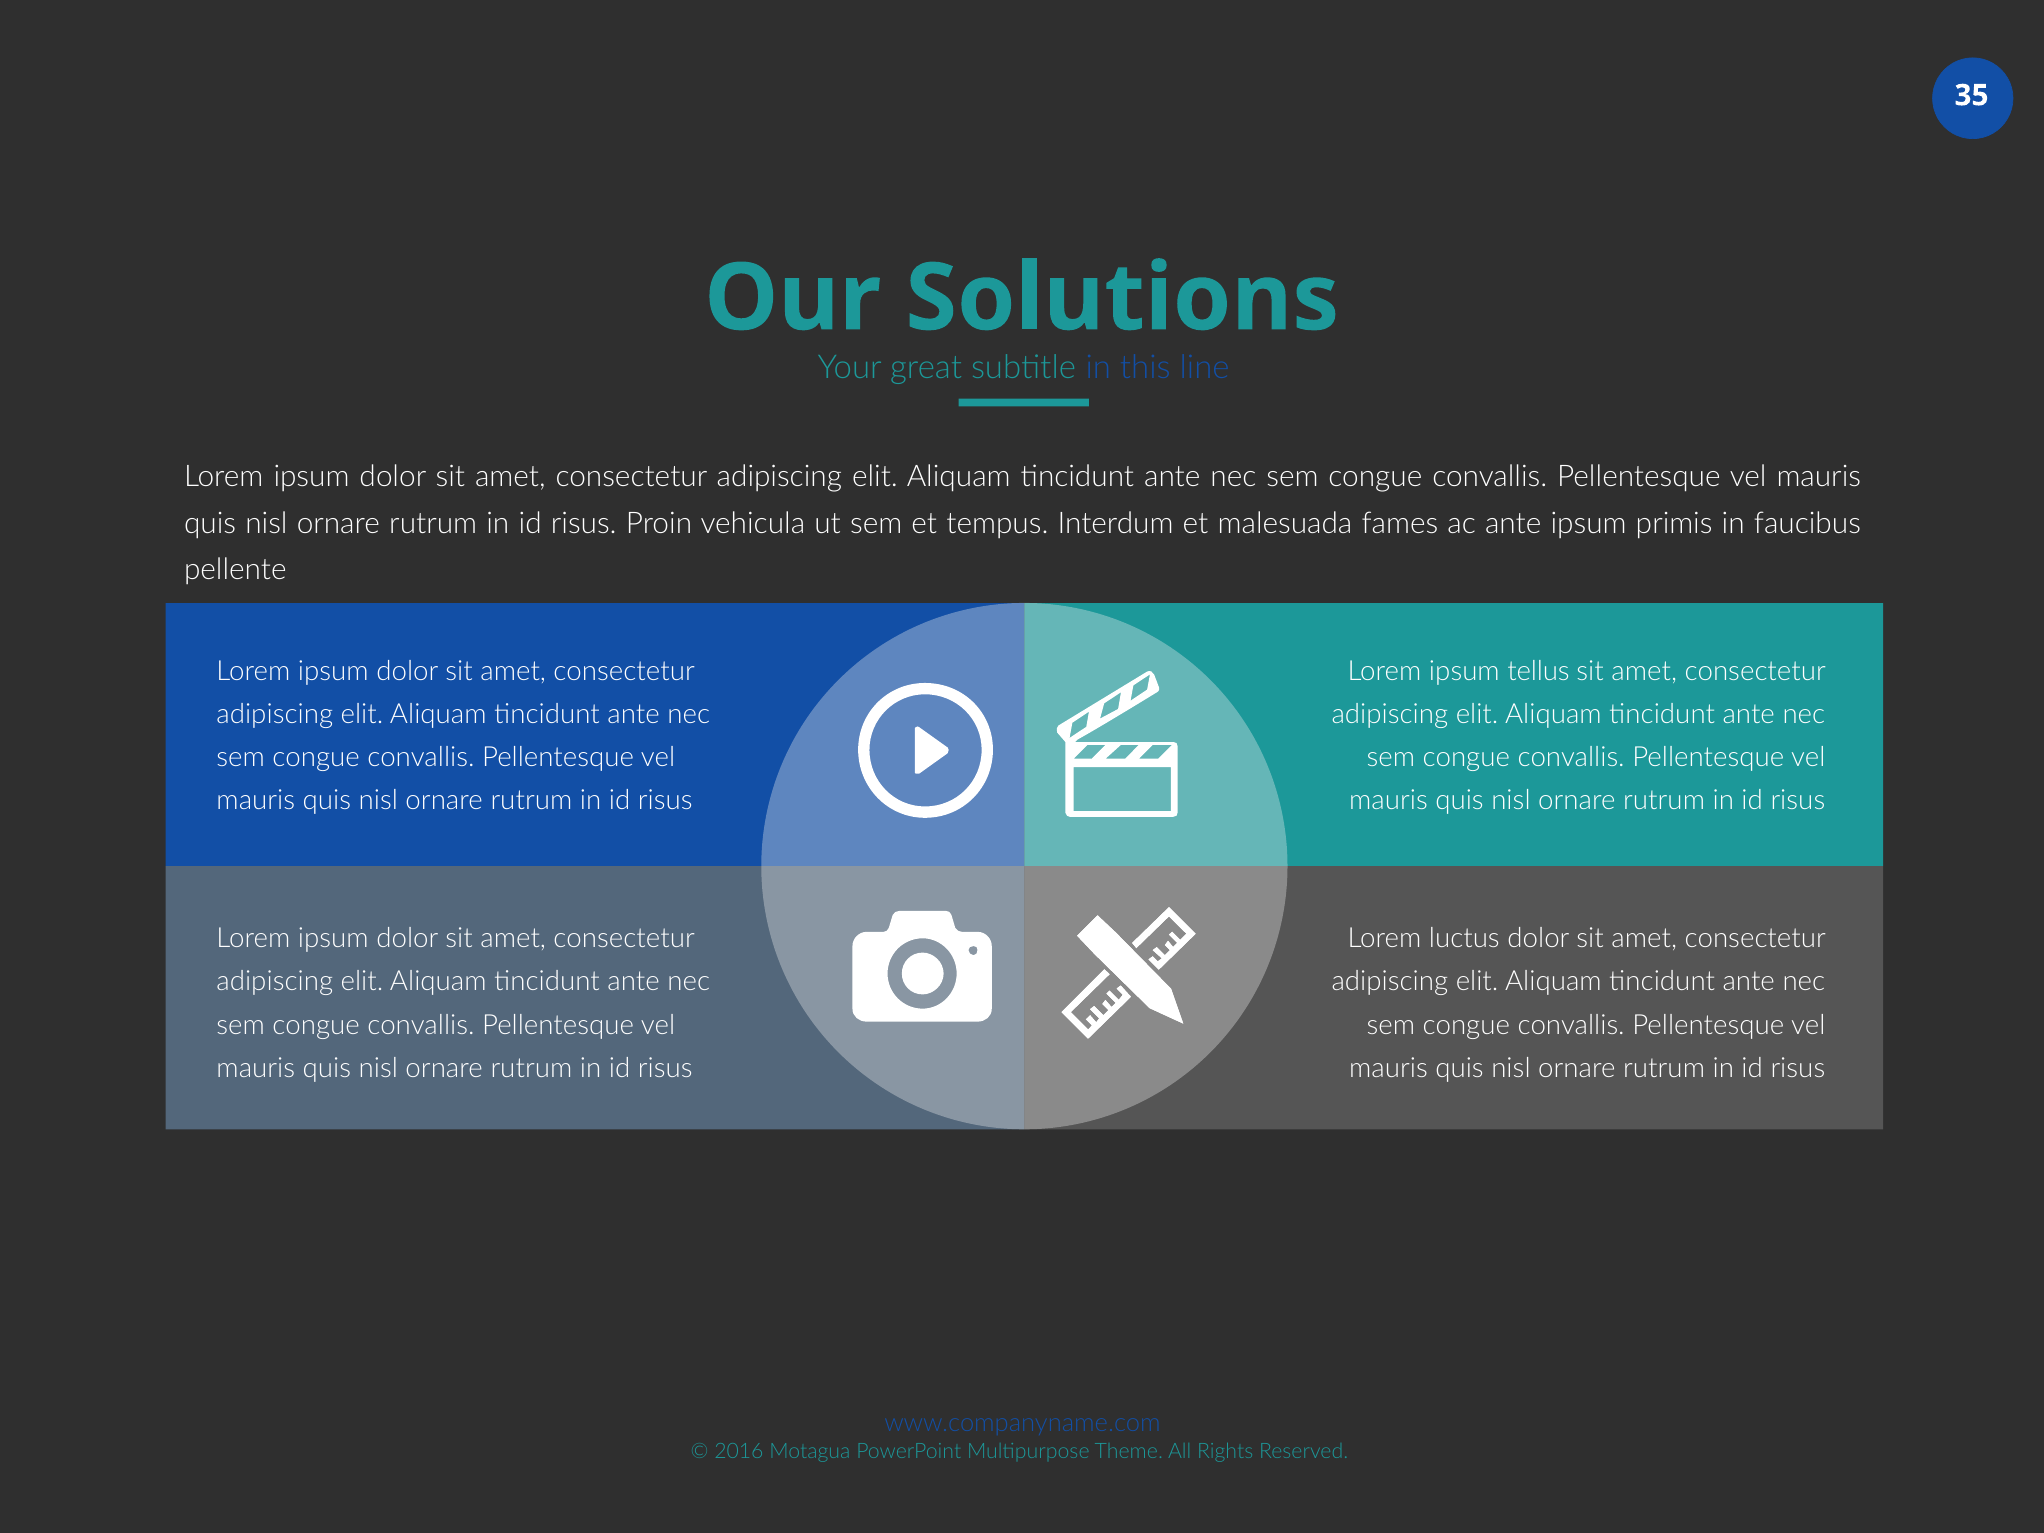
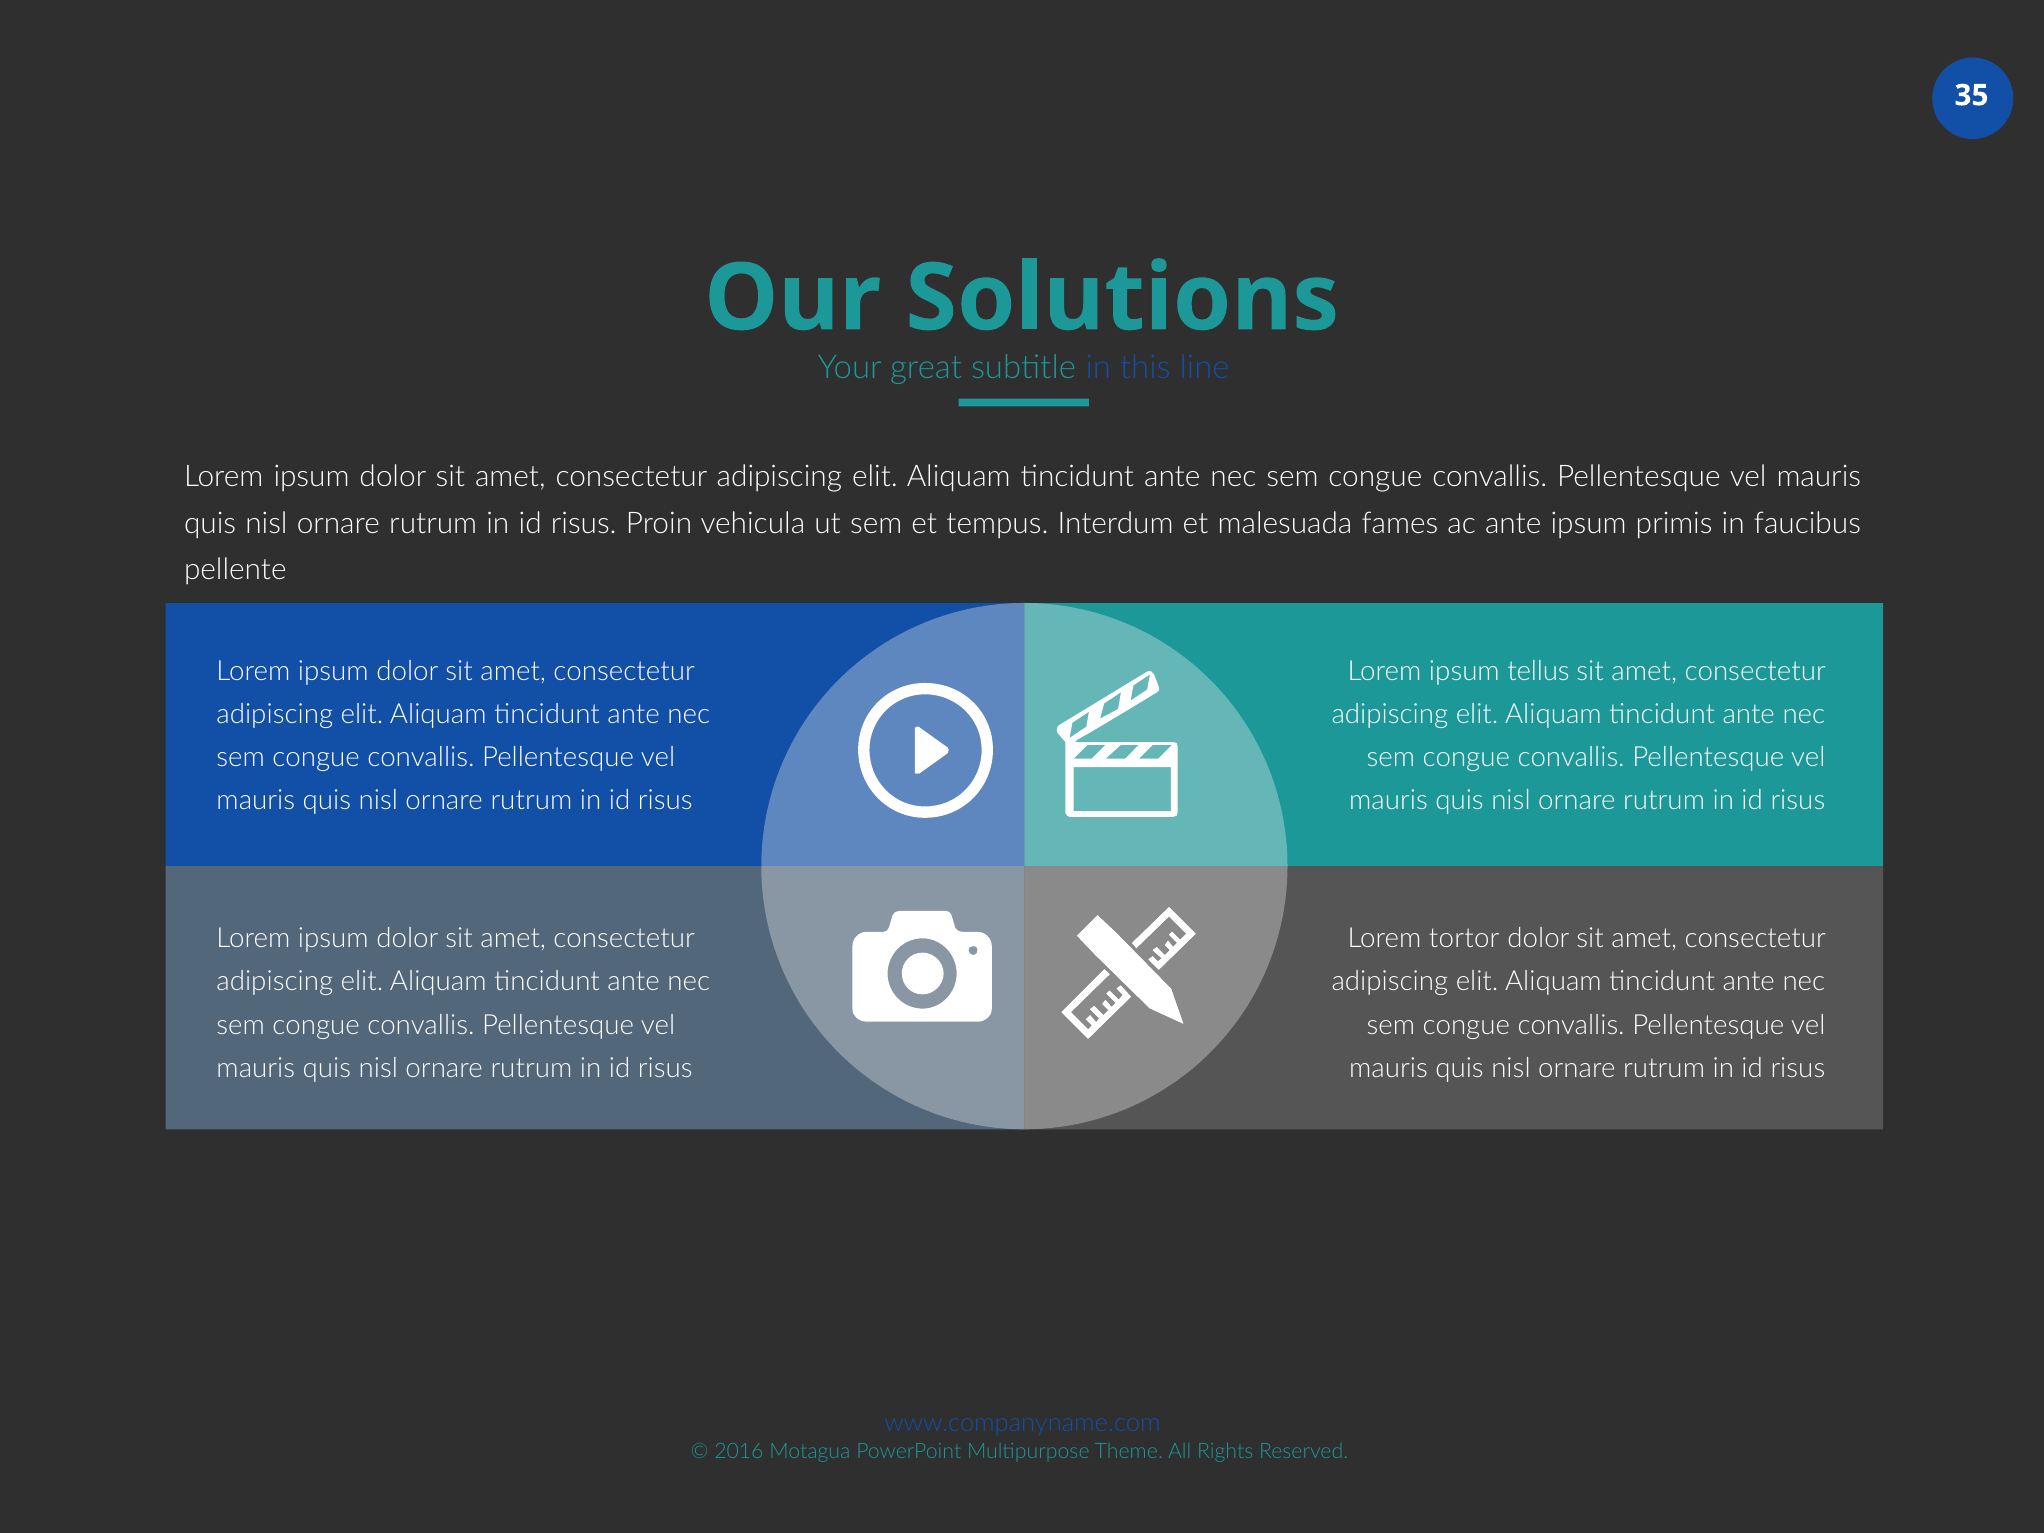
luctus: luctus -> tortor
